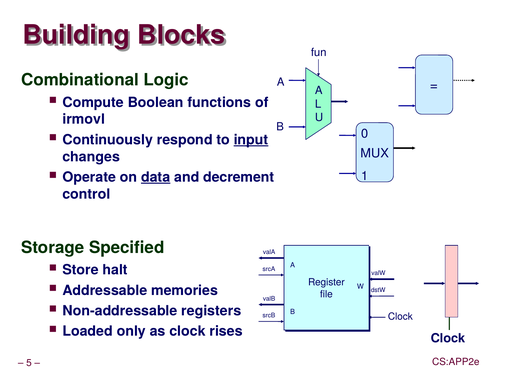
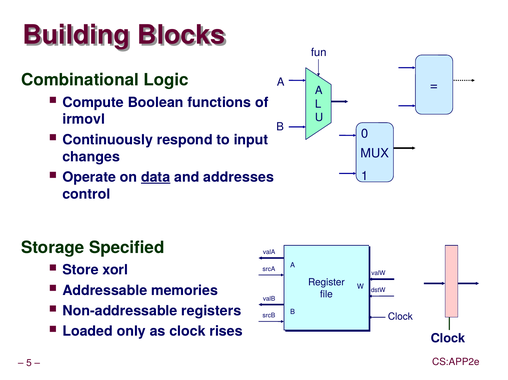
input underline: present -> none
decrement: decrement -> addresses
halt: halt -> xorl
